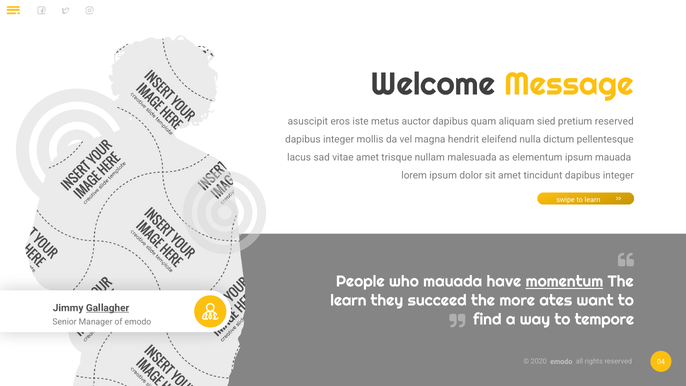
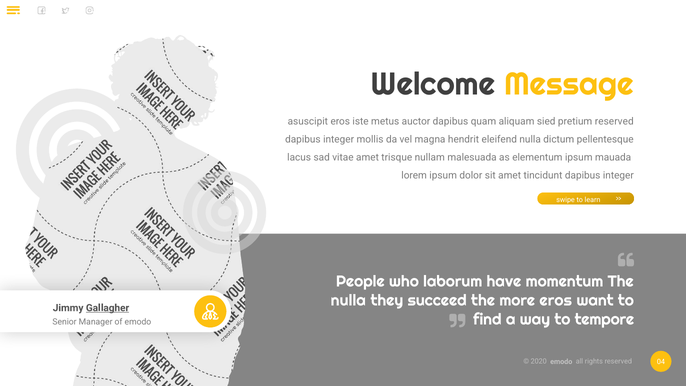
who mauada: mauada -> laborum
momentum underline: present -> none
learn at (348, 300): learn -> nulla
more ates: ates -> eros
